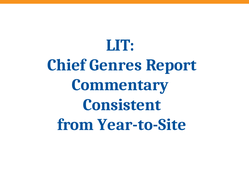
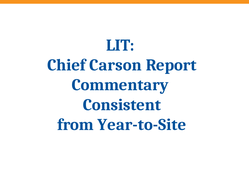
Genres: Genres -> Carson
